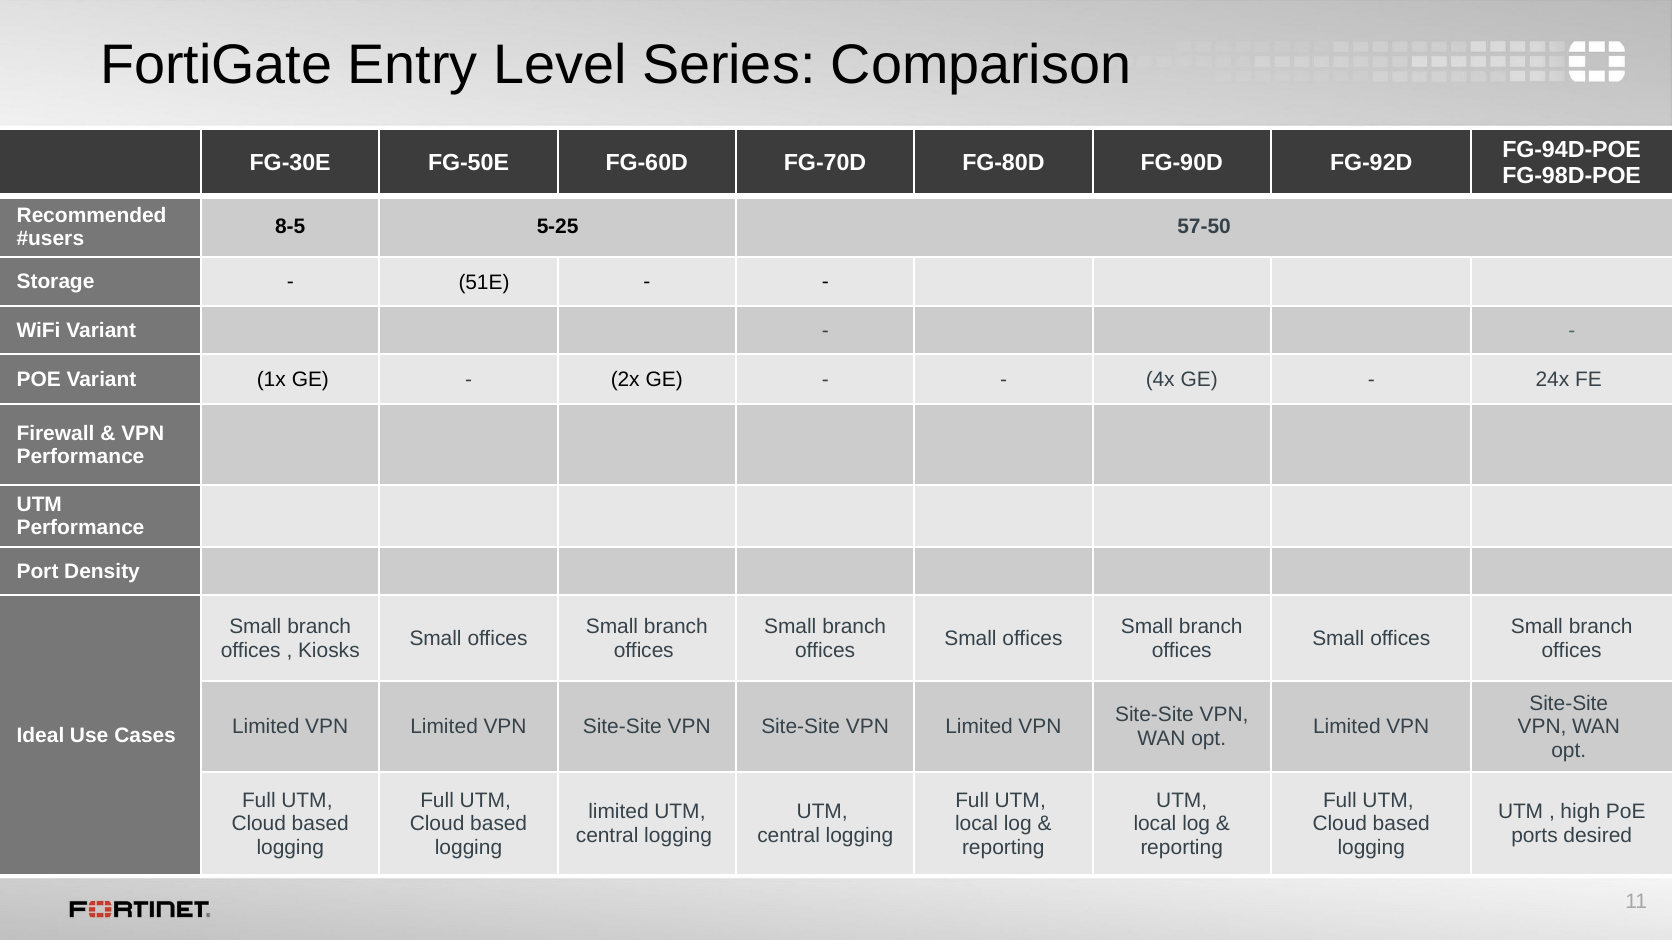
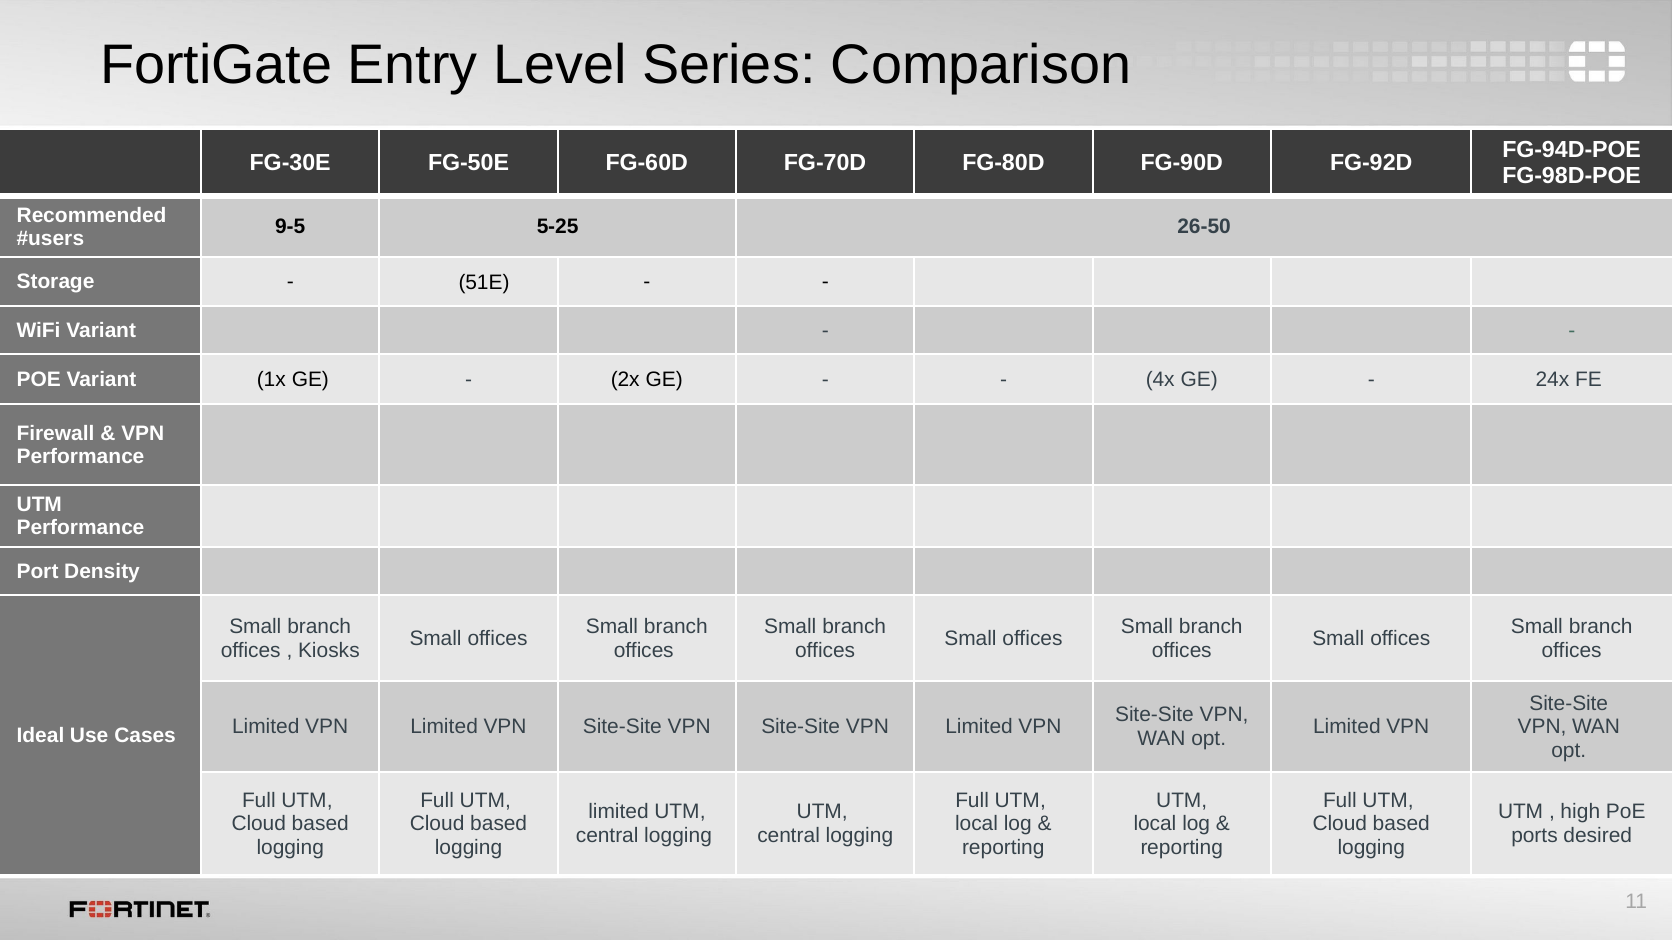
8-5: 8-5 -> 9-5
57-50: 57-50 -> 26-50
